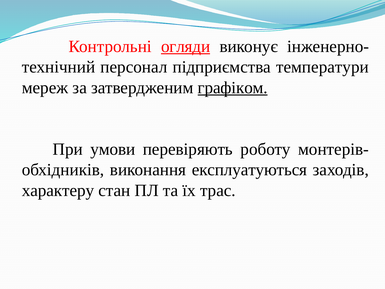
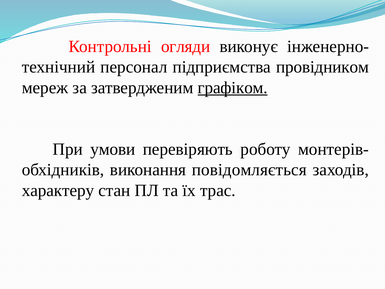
огляди underline: present -> none
температури: температури -> провідником
експлуатуються: експлуатуються -> повідомляється
